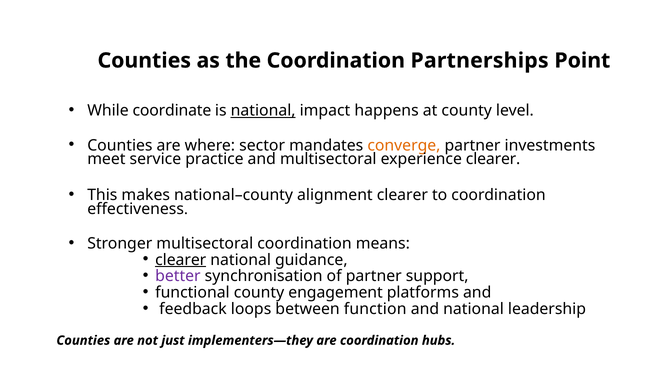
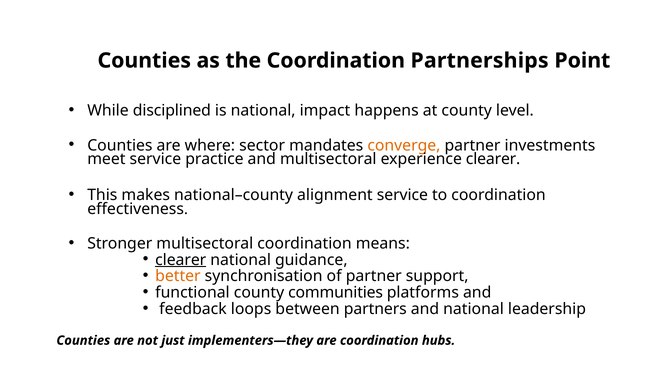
coordinate: coordinate -> disciplined
national at (263, 111) underline: present -> none
alignment clearer: clearer -> service
better colour: purple -> orange
engagement: engagement -> communities
function: function -> partners
